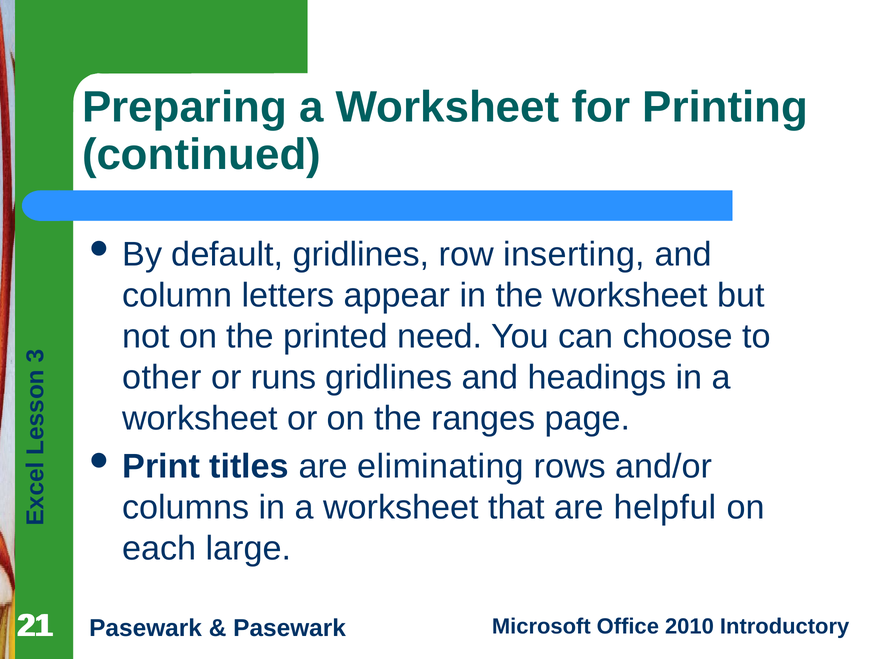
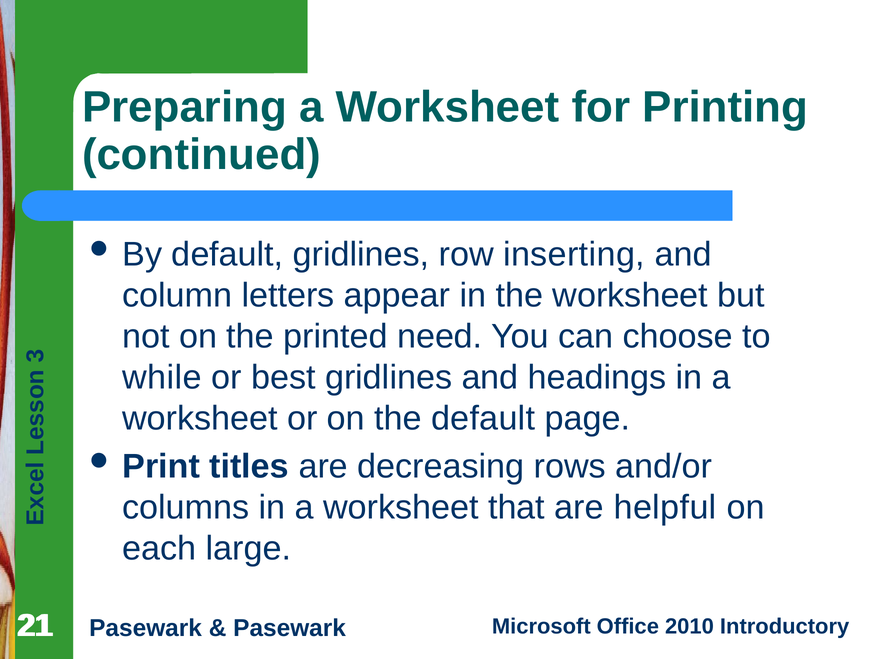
other: other -> while
runs: runs -> best
the ranges: ranges -> default
eliminating: eliminating -> decreasing
